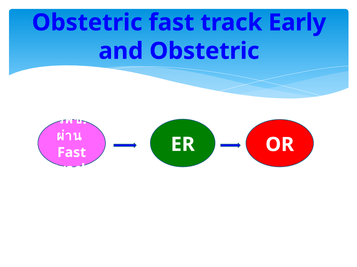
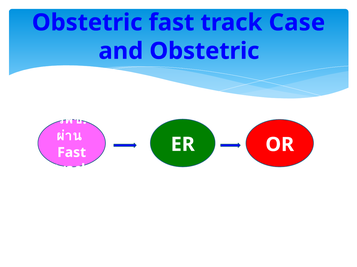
Early: Early -> Case
